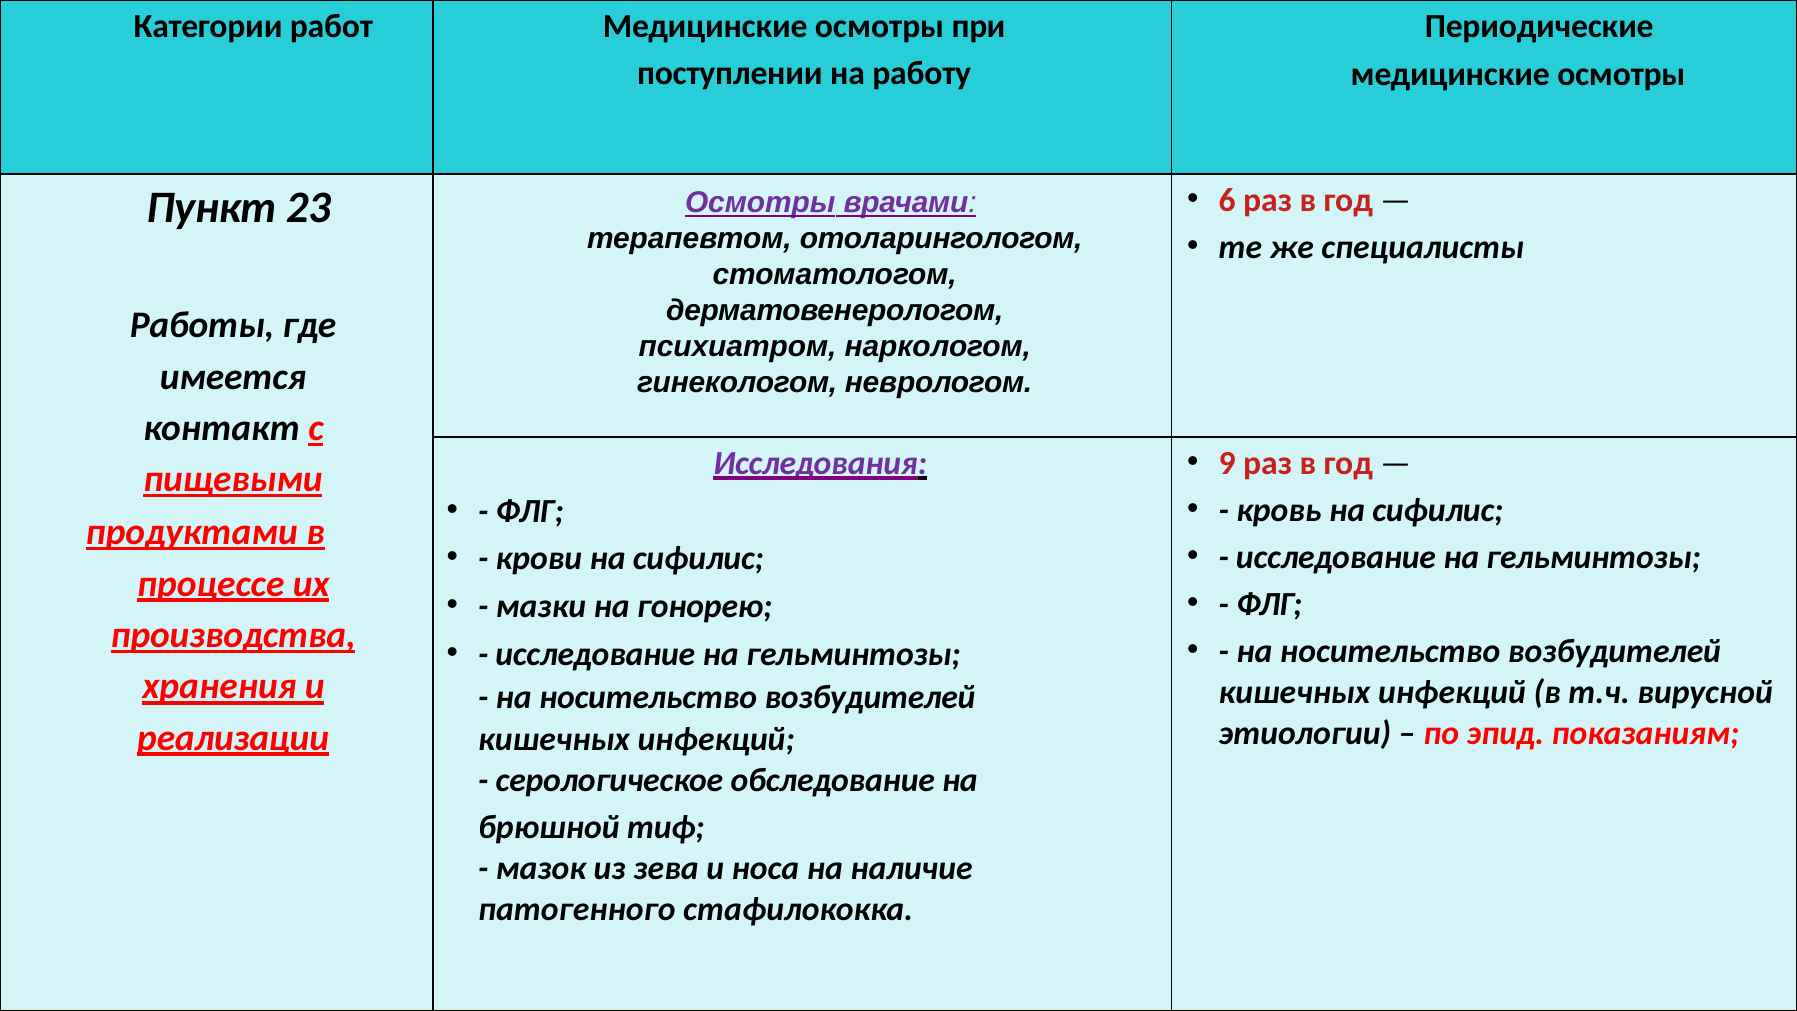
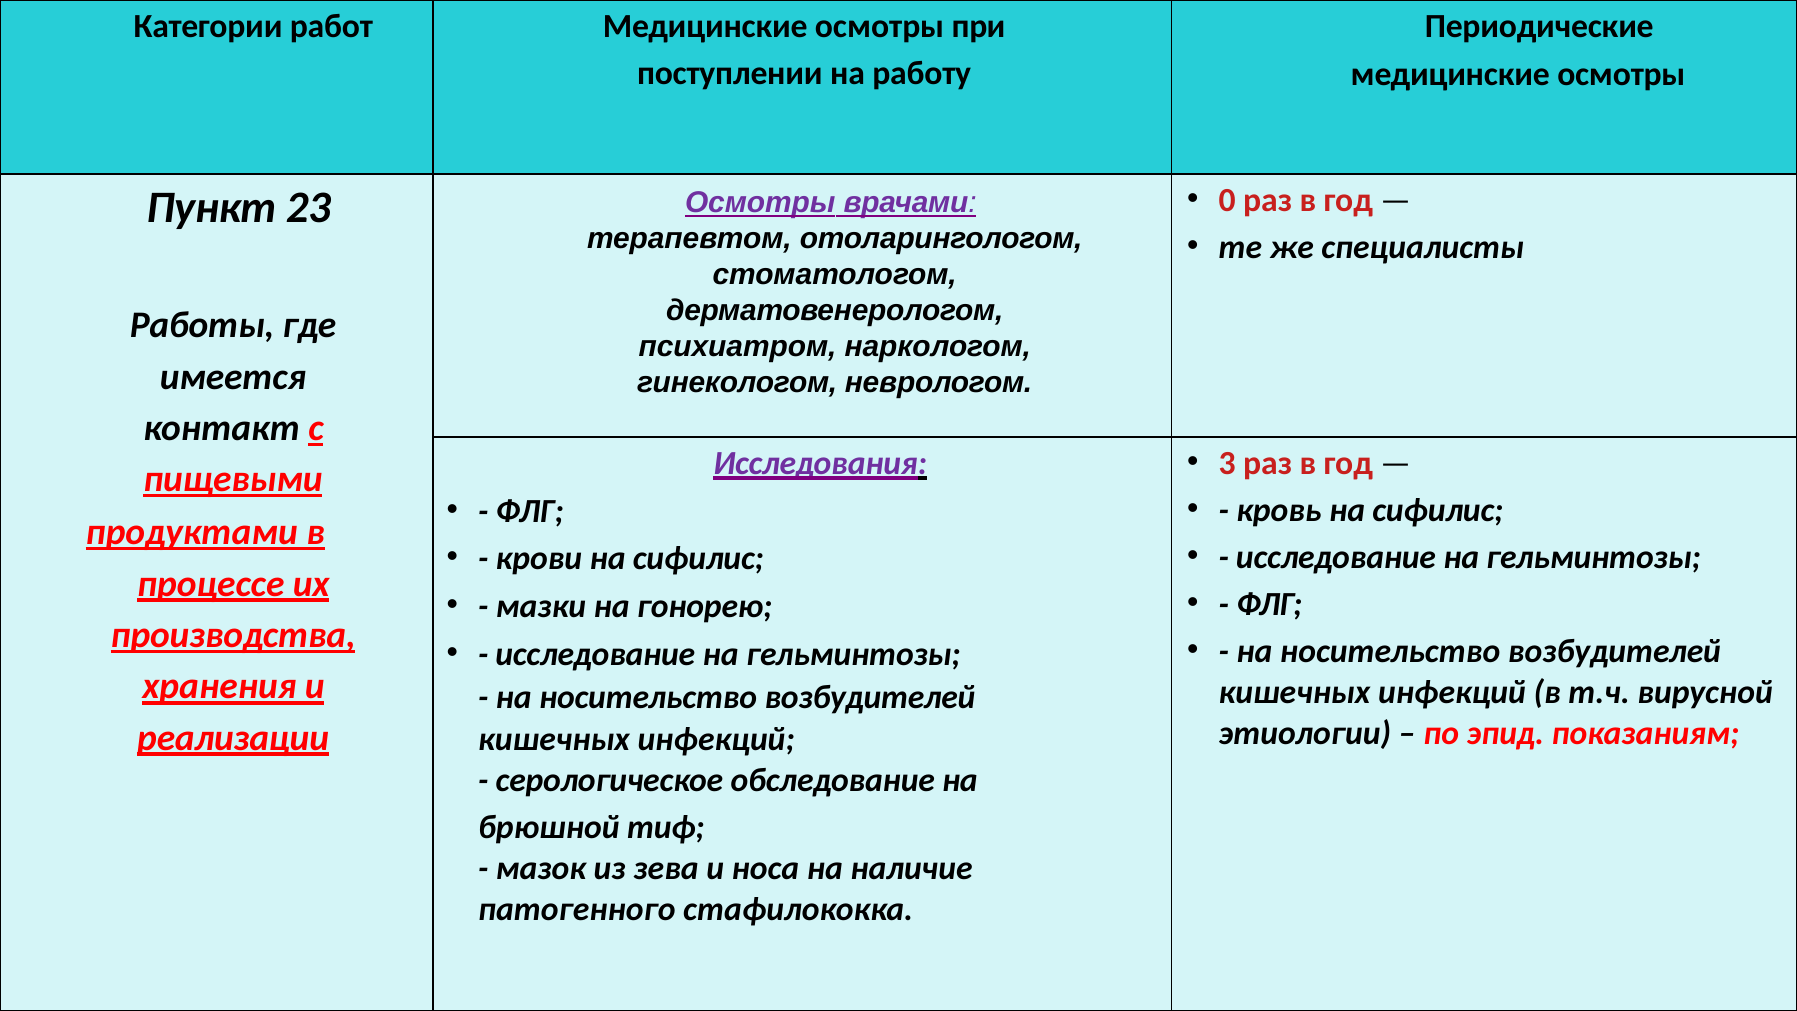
6: 6 -> 0
9: 9 -> 3
